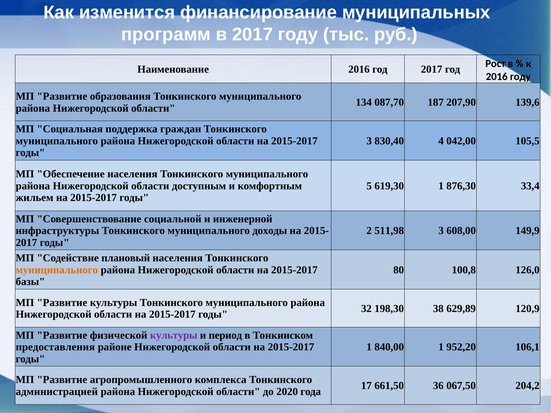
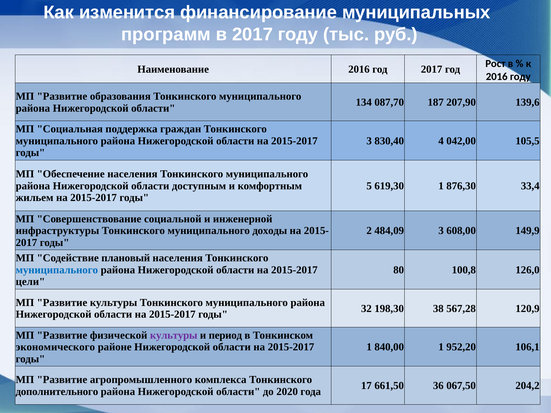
511,98: 511,98 -> 484,09
муниципального at (57, 270) colour: orange -> blue
базы: базы -> цели
629,89: 629,89 -> 567,28
предоставления: предоставления -> экономического
администрацией: администрацией -> дополнительного
